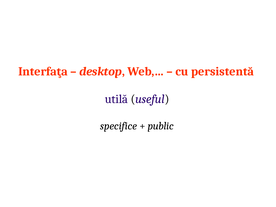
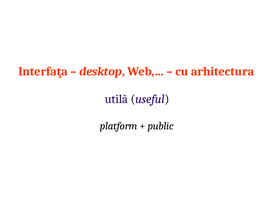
persistentă: persistentă -> arhitectura
specifice: specifice -> platform
